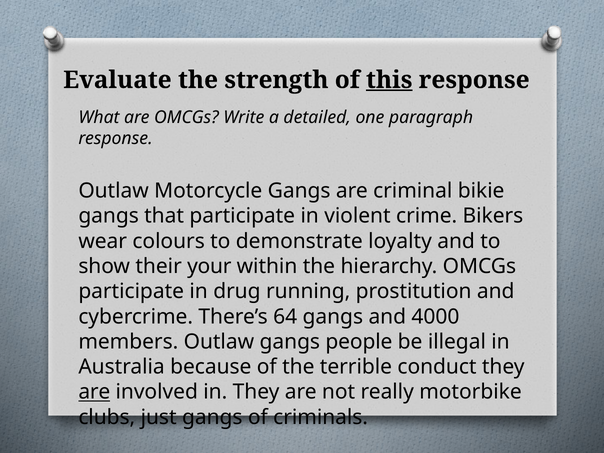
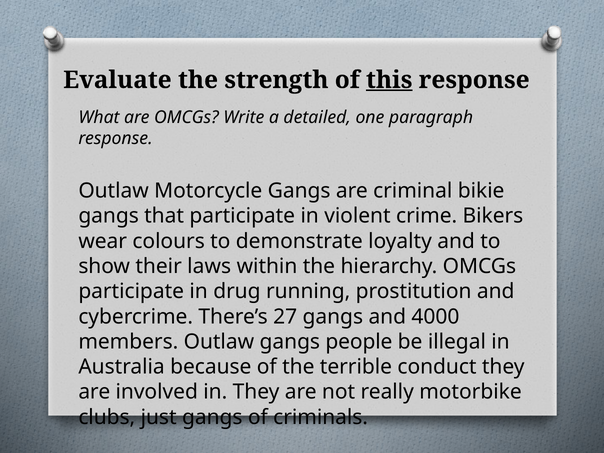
your: your -> laws
64: 64 -> 27
are at (94, 392) underline: present -> none
